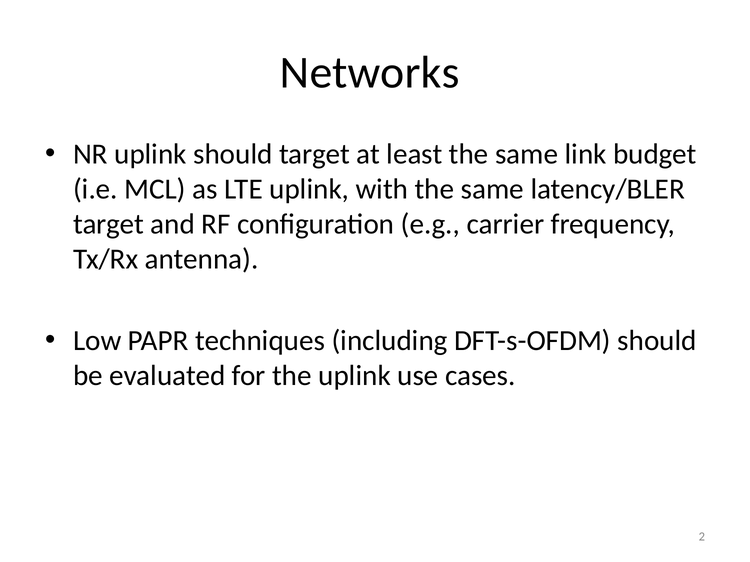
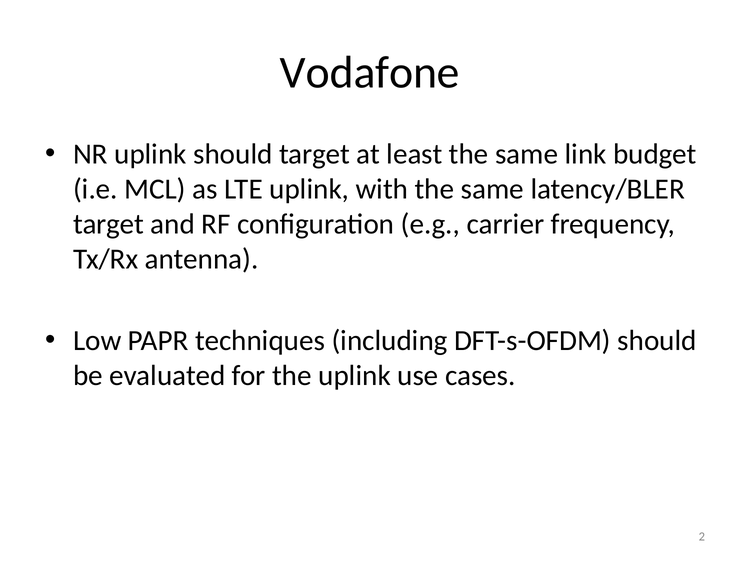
Networks: Networks -> Vodafone
